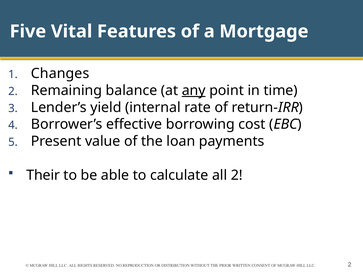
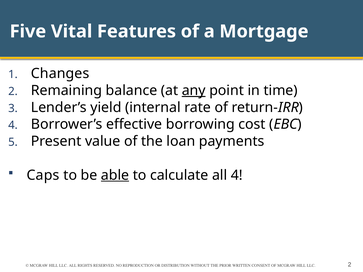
Their: Their -> Caps
able underline: none -> present
all 2: 2 -> 4
